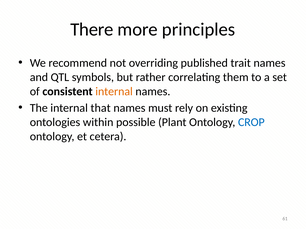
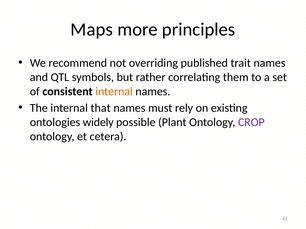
There: There -> Maps
within: within -> widely
CROP colour: blue -> purple
